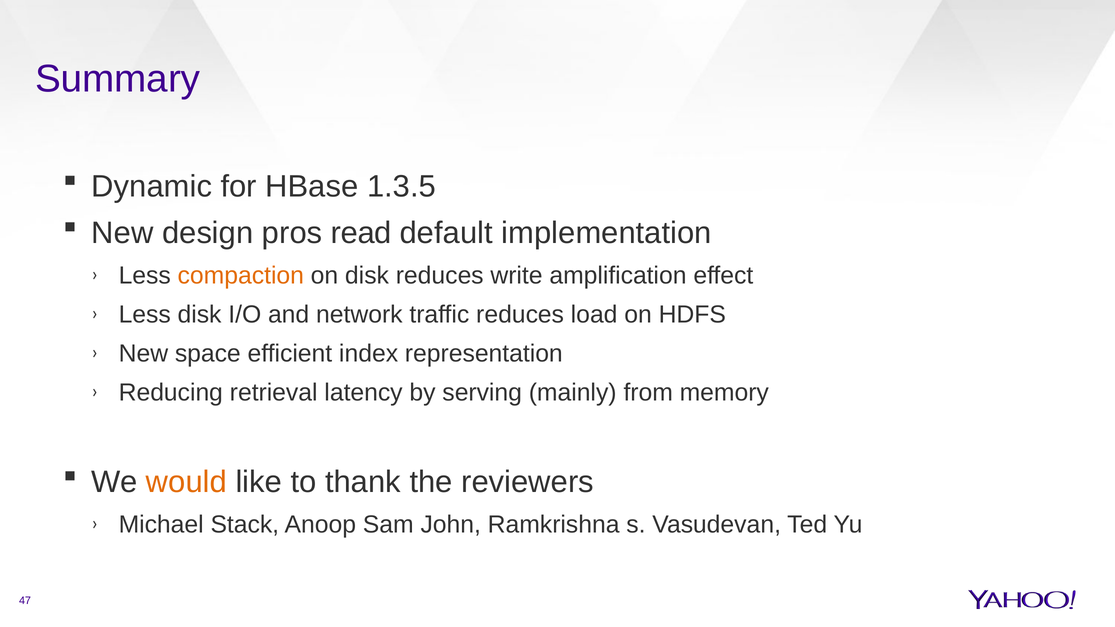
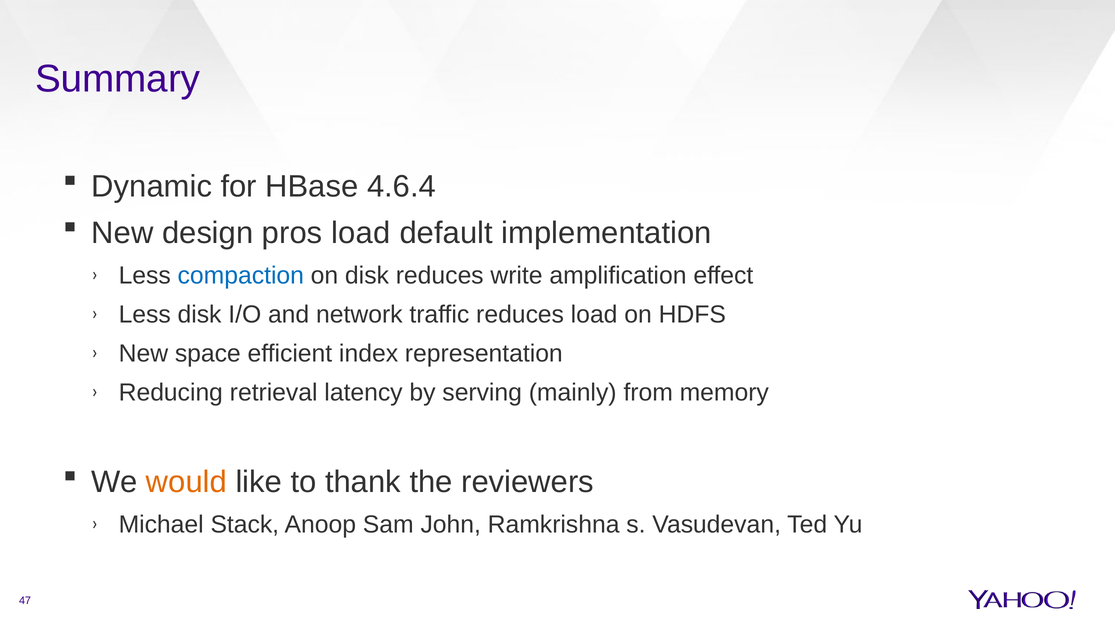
1.3.5: 1.3.5 -> 4.6.4
pros read: read -> load
compaction colour: orange -> blue
